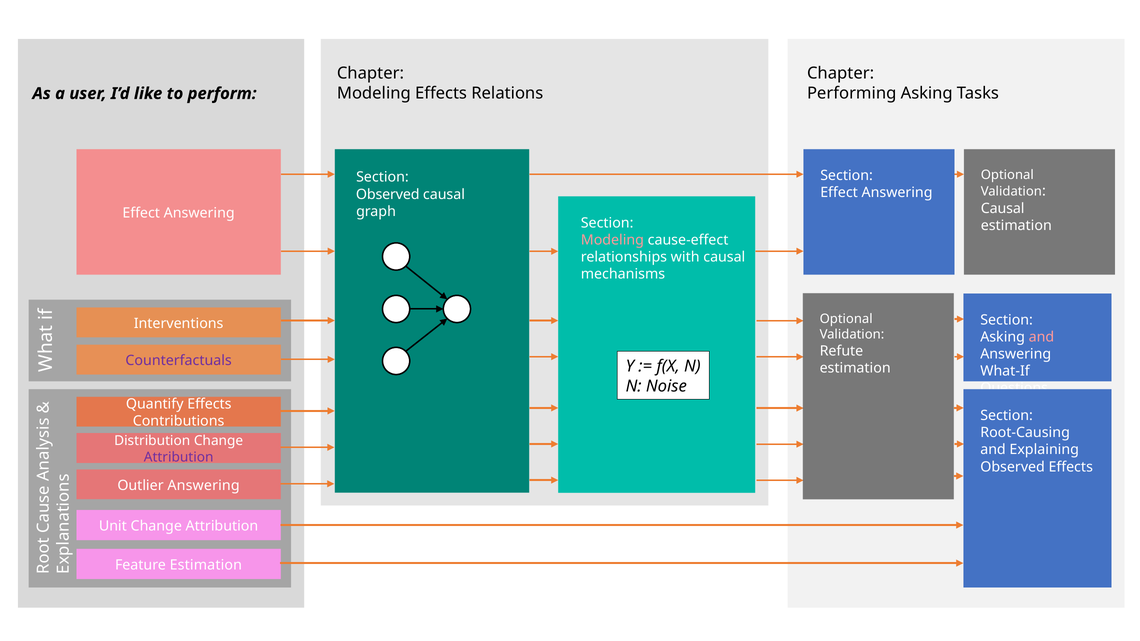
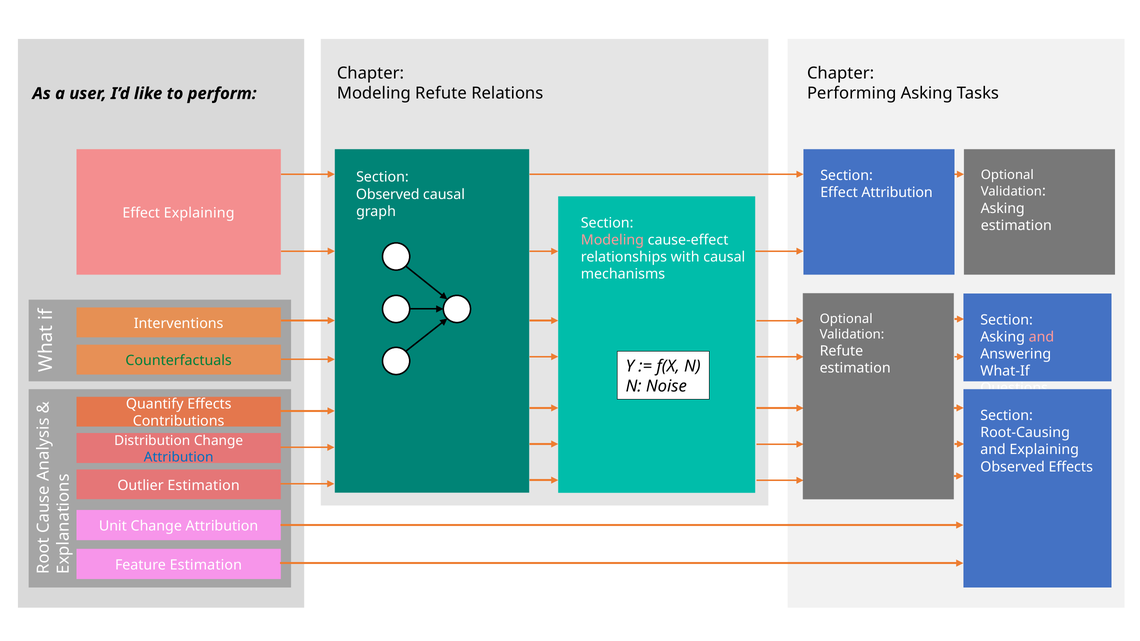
Modeling Effects: Effects -> Refute
Answering at (897, 193): Answering -> Attribution
Causal at (1003, 208): Causal -> Asking
Answering at (199, 213): Answering -> Explaining
Counterfactuals colour: purple -> green
Attribution at (179, 457) colour: purple -> blue
Outlier Answering: Answering -> Estimation
